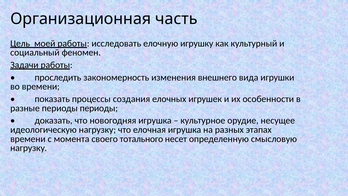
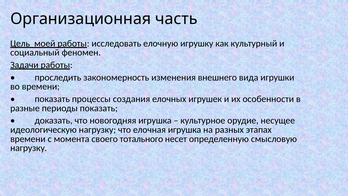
периоды периоды: периоды -> показать
